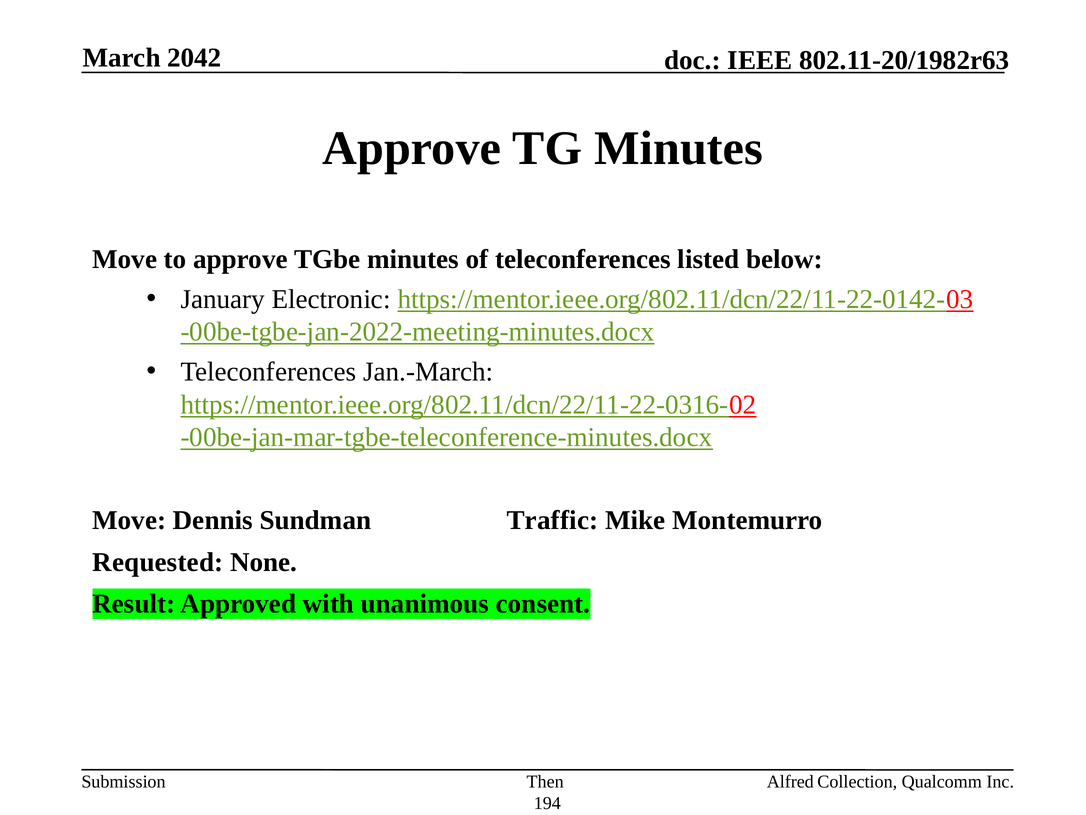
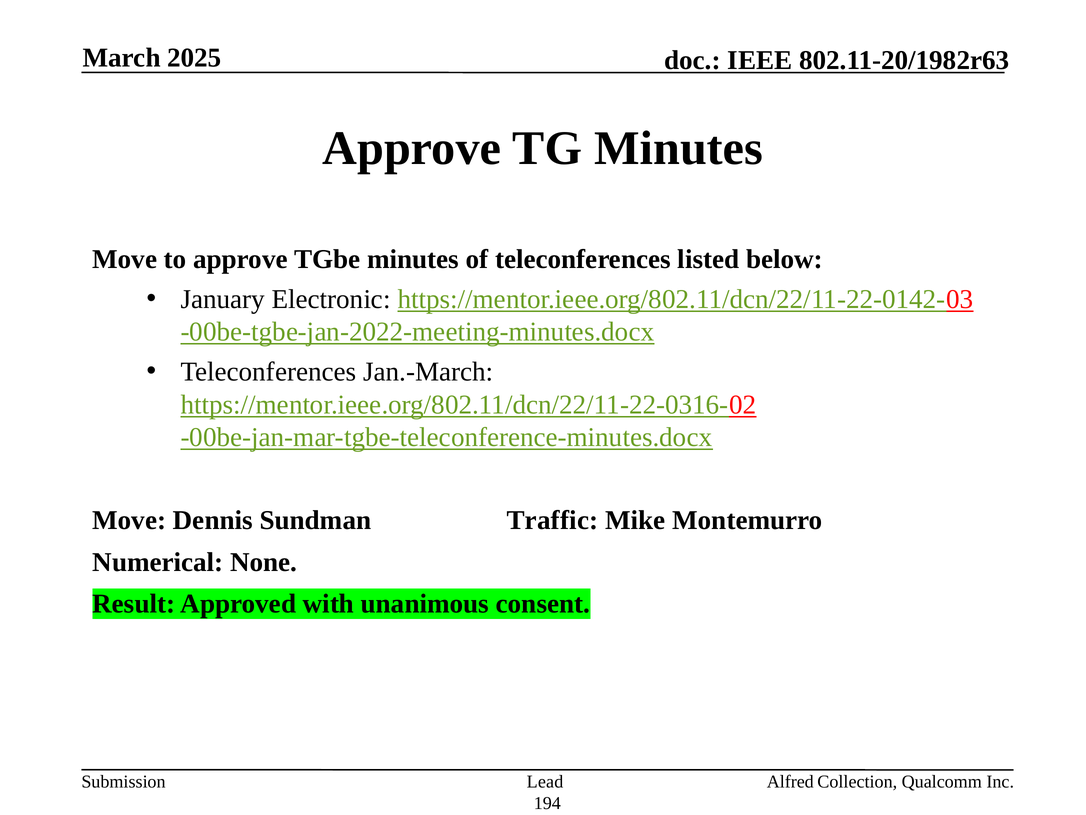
2042: 2042 -> 2025
Requested: Requested -> Numerical
Then: Then -> Lead
